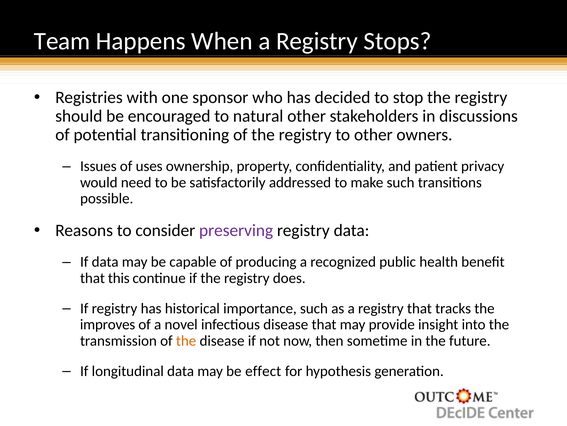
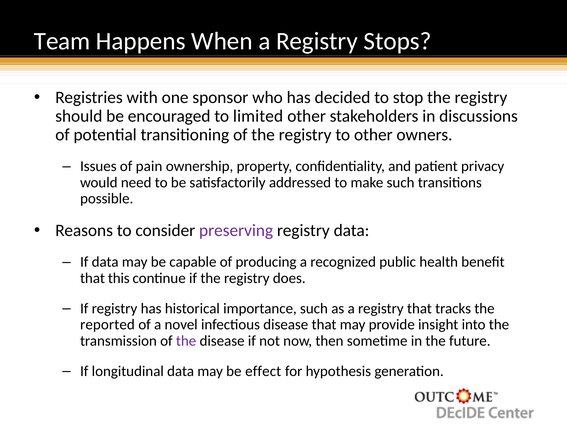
natural: natural -> limited
uses: uses -> pain
improves: improves -> reported
the at (186, 340) colour: orange -> purple
